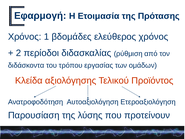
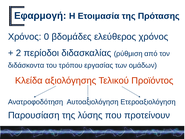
1: 1 -> 0
